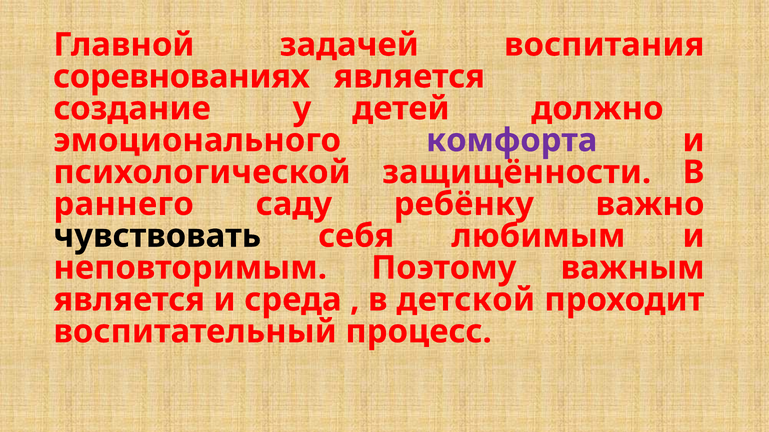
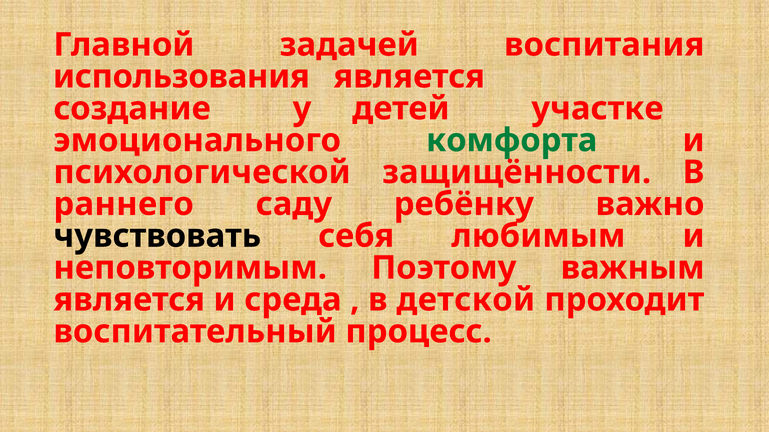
соревнованиях: соревнованиях -> использования
должно: должно -> участке
комфорта colour: purple -> green
